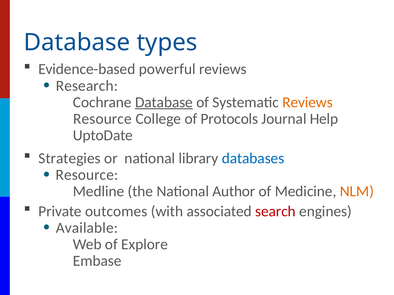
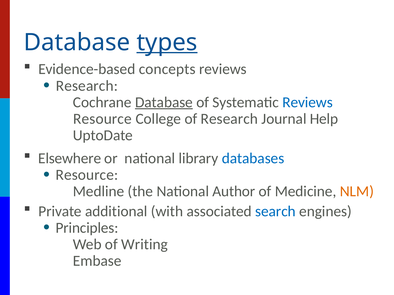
types underline: none -> present
powerful: powerful -> concepts
Reviews at (308, 102) colour: orange -> blue
of Protocols: Protocols -> Research
Strategies: Strategies -> Elsewhere
outcomes: outcomes -> additional
search colour: red -> blue
Available: Available -> Principles
Explore: Explore -> Writing
